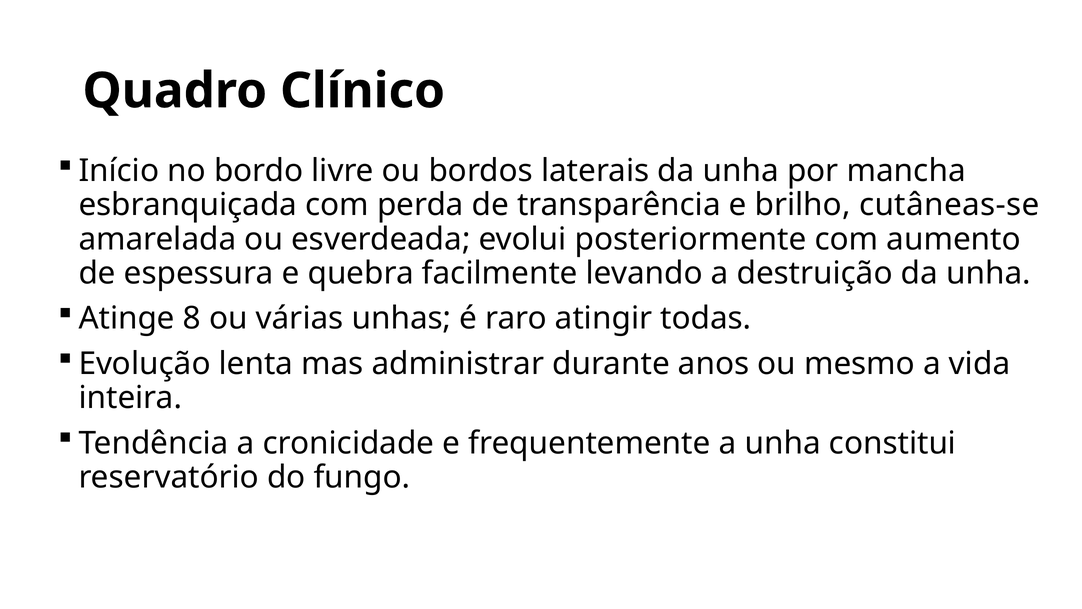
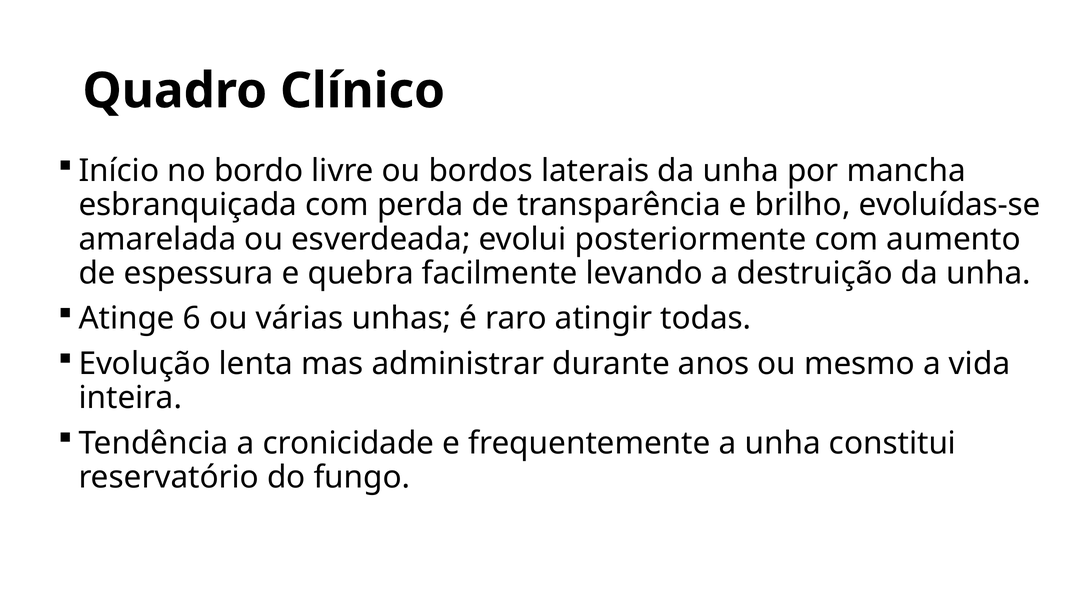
cutâneas-se: cutâneas-se -> evoluídas-se
8: 8 -> 6
